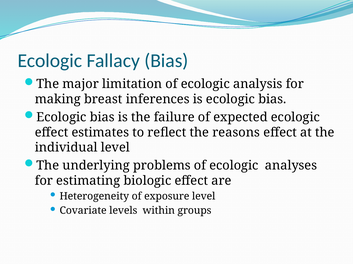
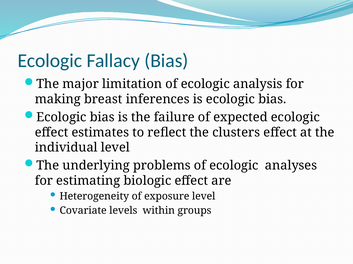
reasons: reasons -> clusters
